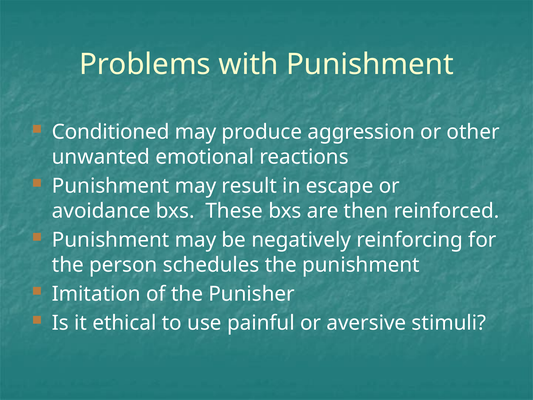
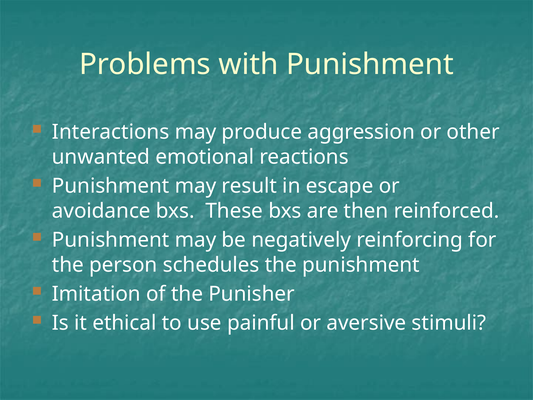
Conditioned: Conditioned -> Interactions
